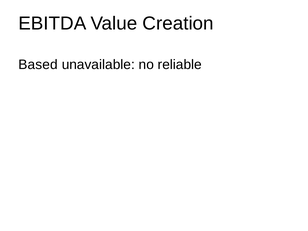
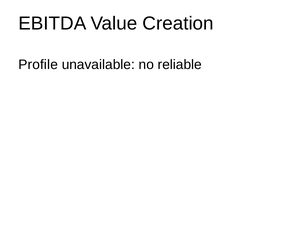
Based: Based -> Profile
